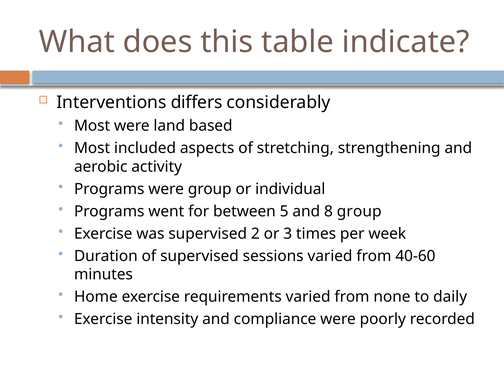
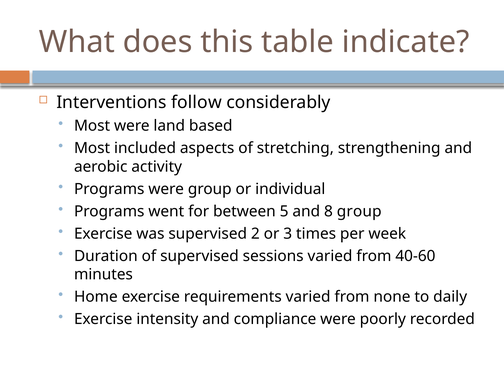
differs: differs -> follow
